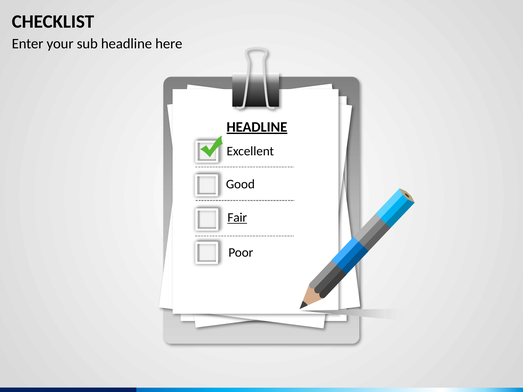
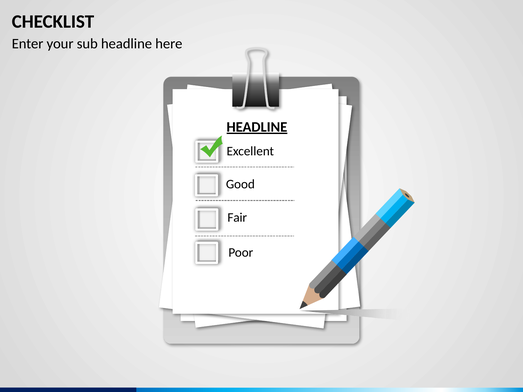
Fair underline: present -> none
